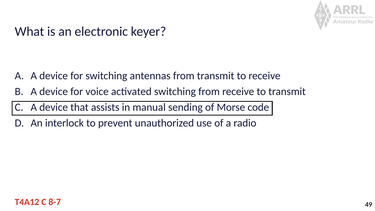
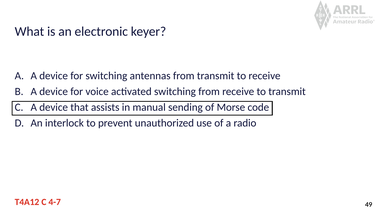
8-7: 8-7 -> 4-7
